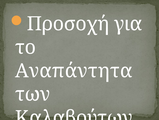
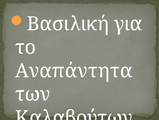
Προσοχή: Προσοχή -> Βασιλική
